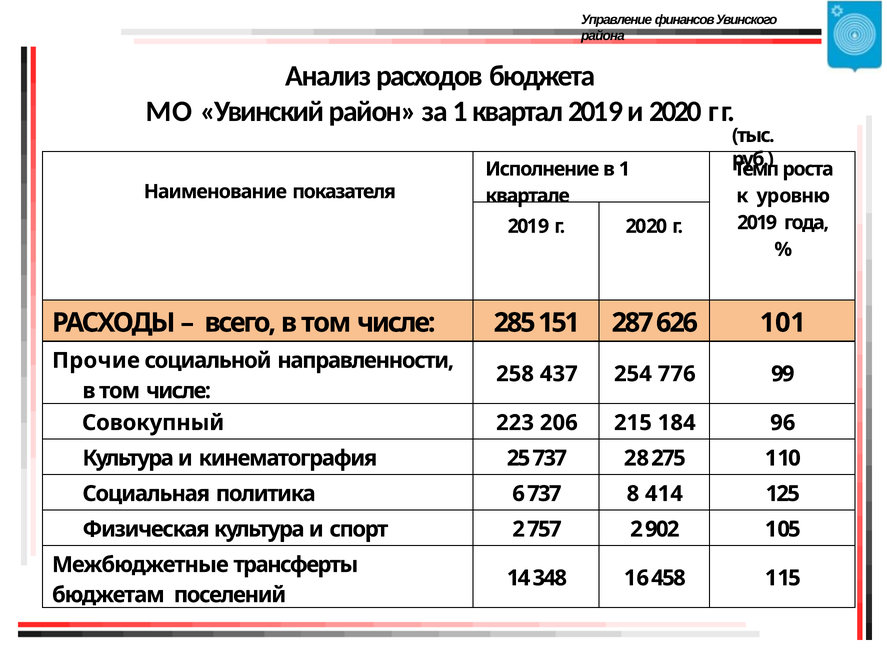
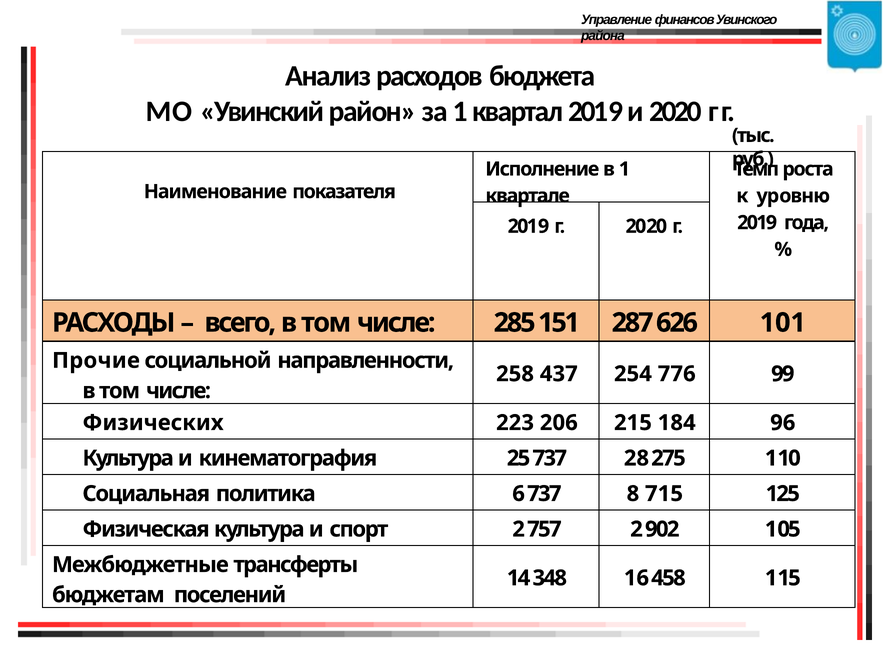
Совокупный: Совокупный -> Физических
414: 414 -> 715
